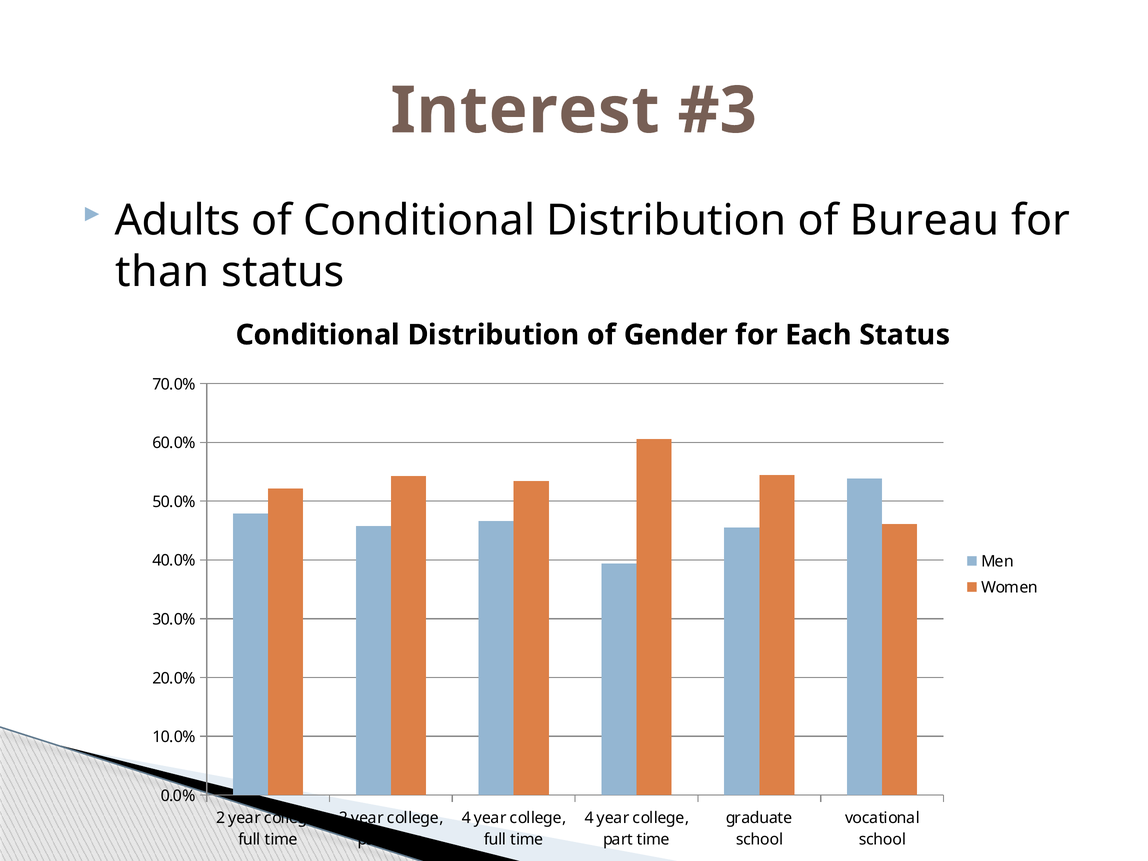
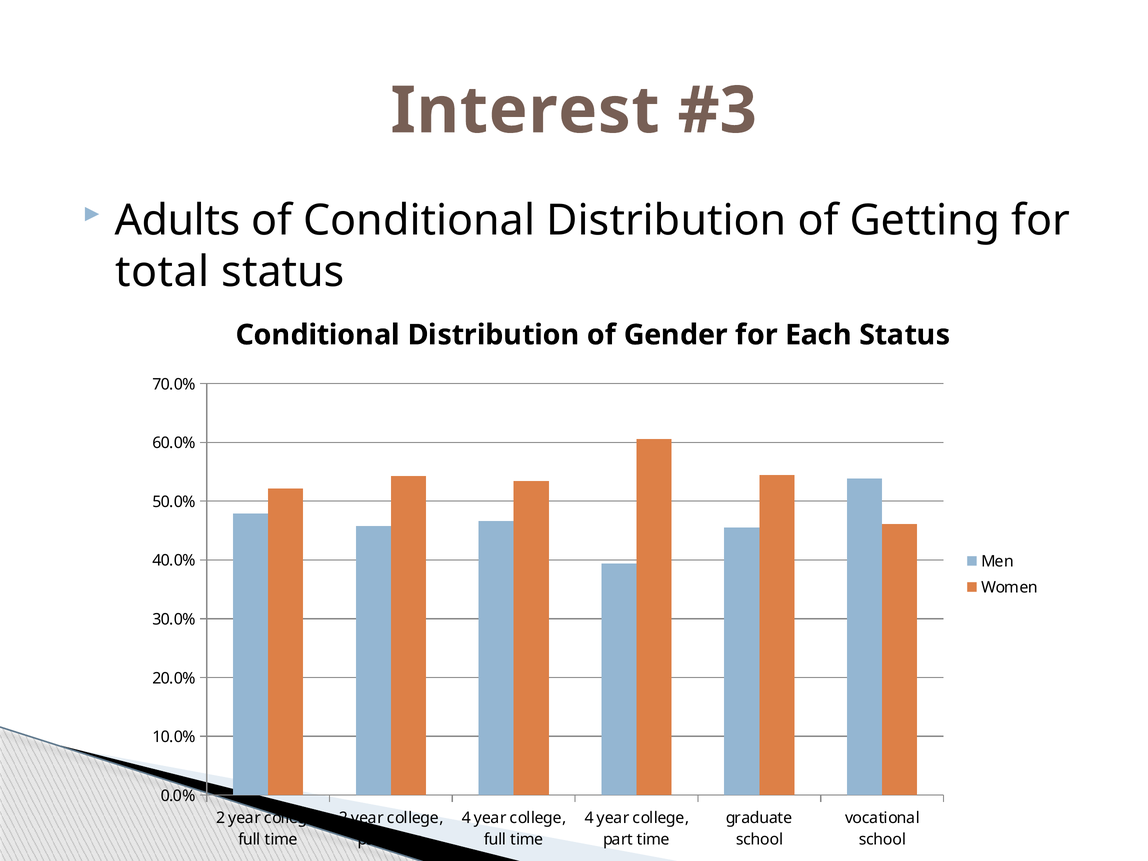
Bureau: Bureau -> Getting
than: than -> total
